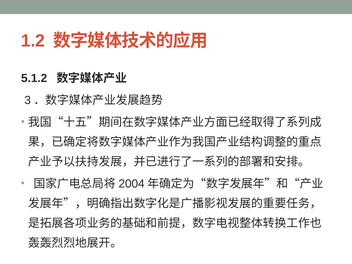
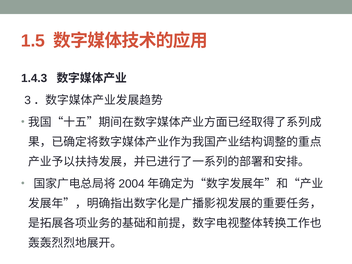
1.2: 1.2 -> 1.5
5.1.2: 5.1.2 -> 1.4.3
